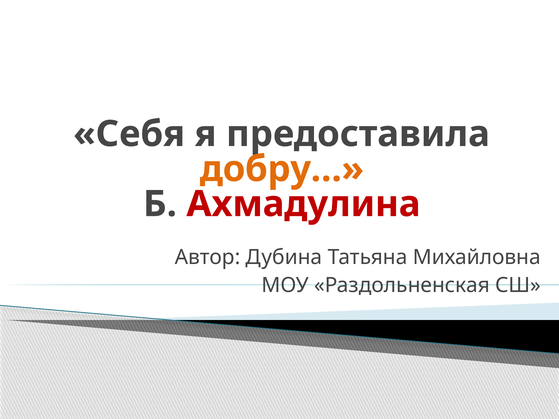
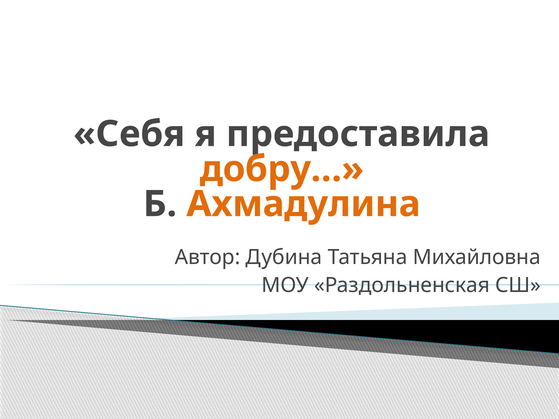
Ахмадулина colour: red -> orange
